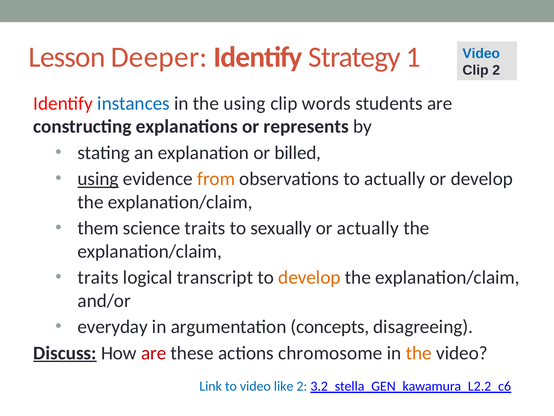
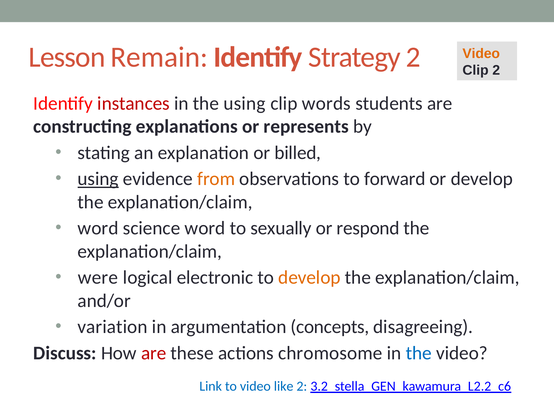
Deeper: Deeper -> Remain
Strategy 1: 1 -> 2
Video at (481, 54) colour: blue -> orange
instances colour: blue -> red
to actually: actually -> forward
them at (98, 228): them -> word
science traits: traits -> word
or actually: actually -> respond
traits at (98, 277): traits -> were
transcript: transcript -> electronic
everyday: everyday -> variation
Discuss underline: present -> none
the at (419, 353) colour: orange -> blue
